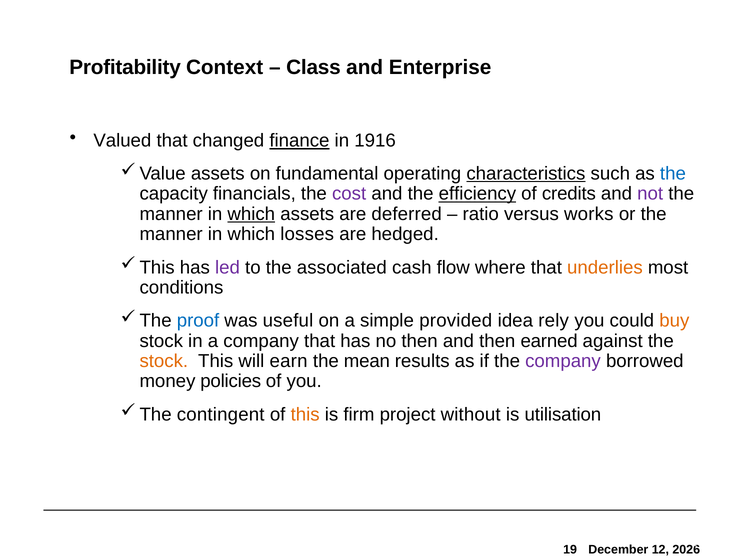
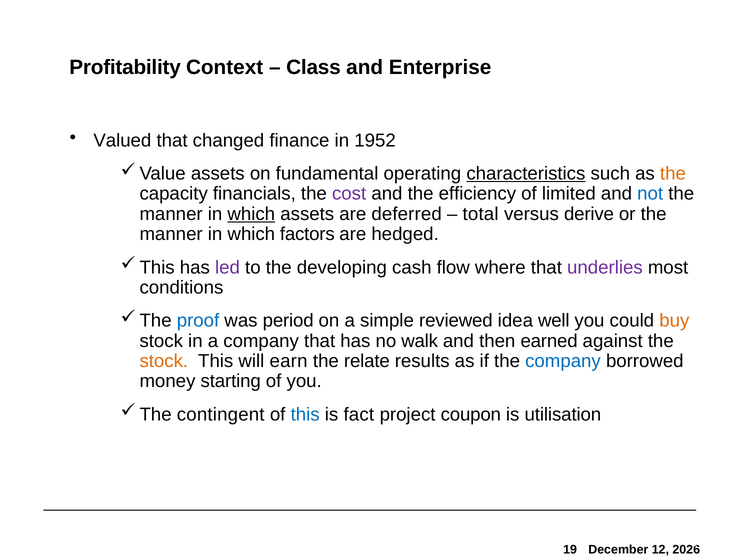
finance underline: present -> none
1916: 1916 -> 1952
the at (673, 174) colour: blue -> orange
efficiency underline: present -> none
credits: credits -> limited
not colour: purple -> blue
ratio: ratio -> total
works: works -> derive
losses: losses -> factors
associated: associated -> developing
underlies colour: orange -> purple
useful: useful -> period
provided: provided -> reviewed
rely: rely -> well
no then: then -> walk
mean: mean -> relate
company at (563, 361) colour: purple -> blue
policies: policies -> starting
this at (305, 414) colour: orange -> blue
firm: firm -> fact
without: without -> coupon
